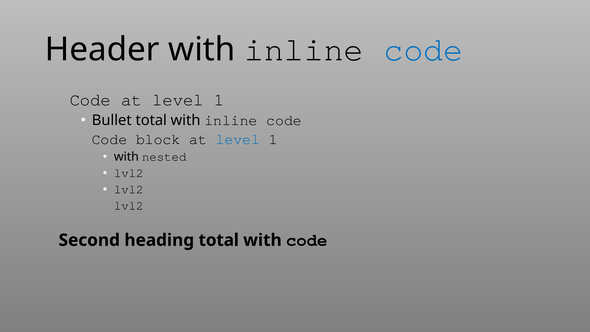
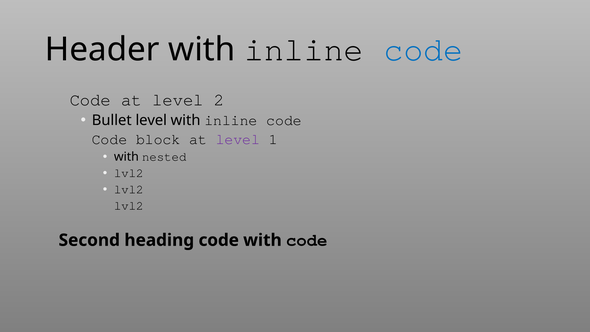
Code at level 1: 1 -> 2
Bullet total: total -> level
level at (238, 139) colour: blue -> purple
heading total: total -> code
